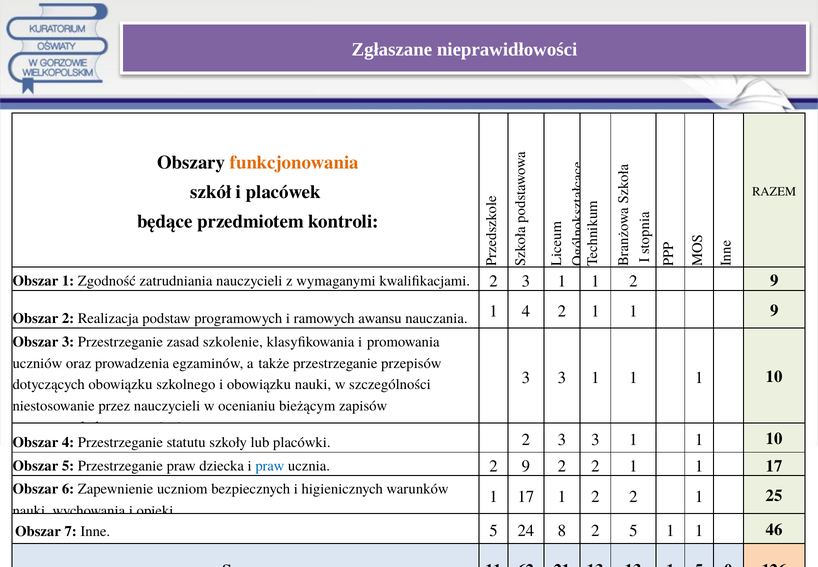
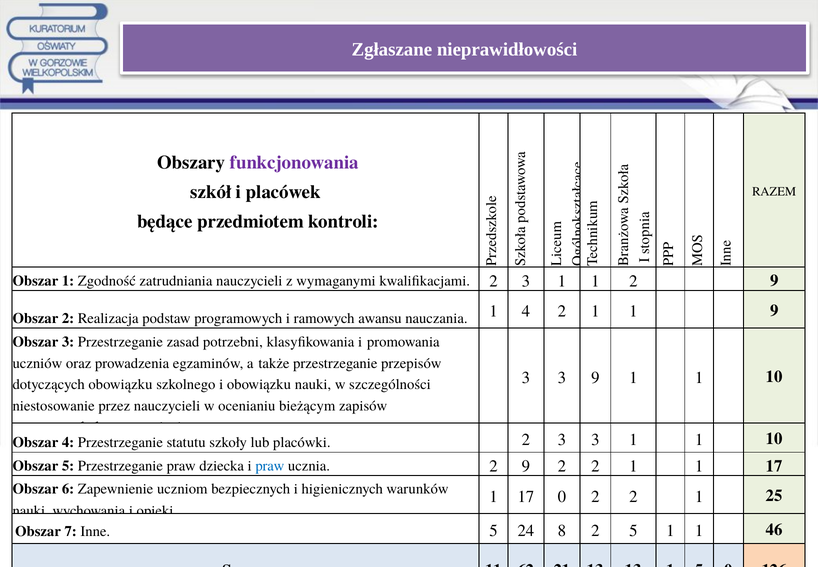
funkcjonowania colour: orange -> purple
szkolenie: szkolenie -> potrzebni
1 at (595, 377): 1 -> 9
17 1: 1 -> 0
